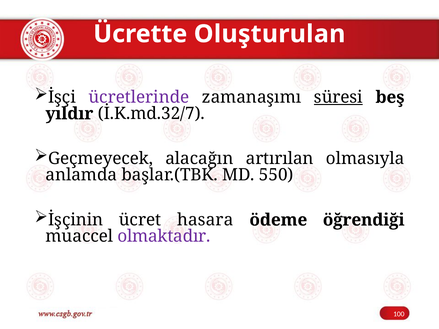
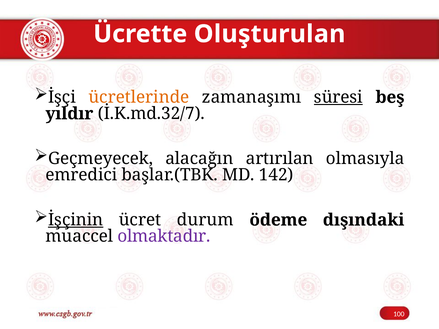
ücretlerinde colour: purple -> orange
anlamda: anlamda -> emredici
550: 550 -> 142
İşçinin underline: none -> present
hasara: hasara -> durum
öğrendiği: öğrendiği -> dışındaki
